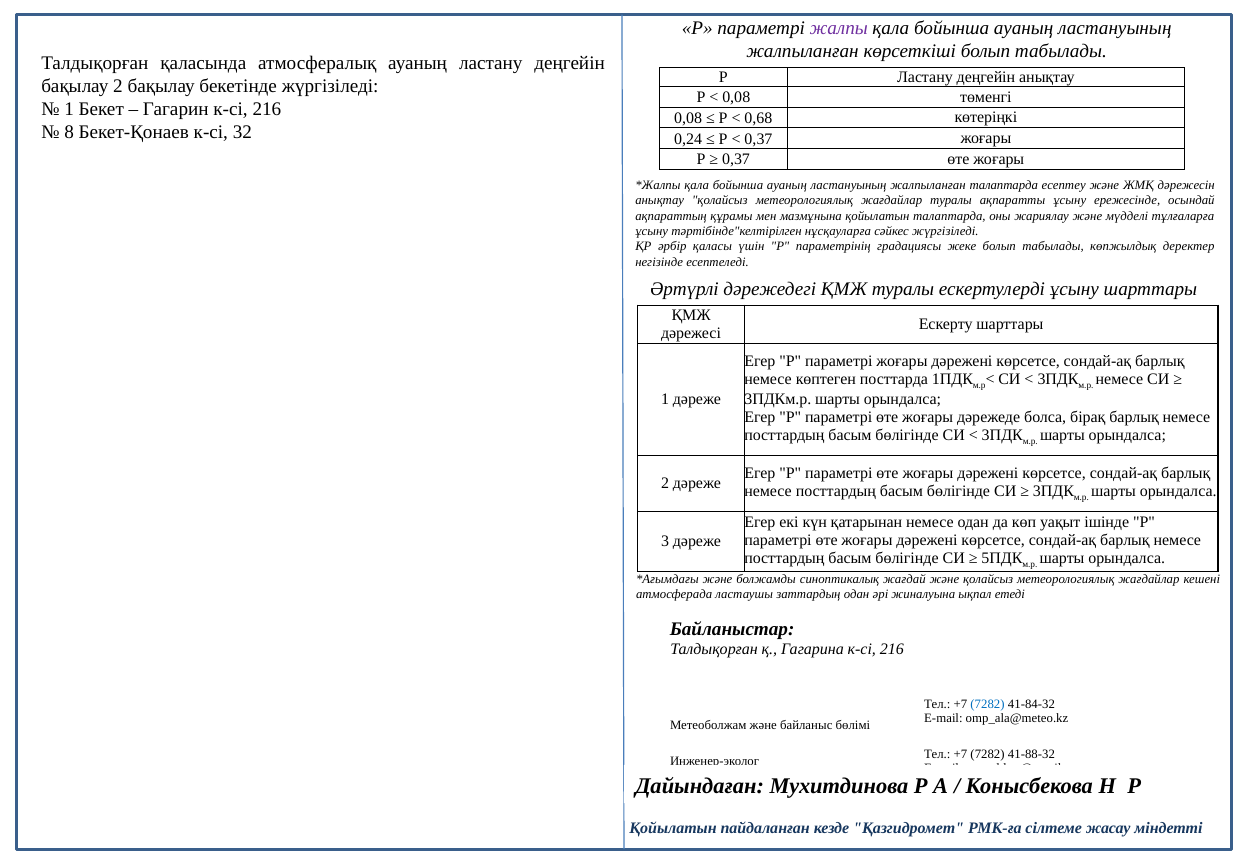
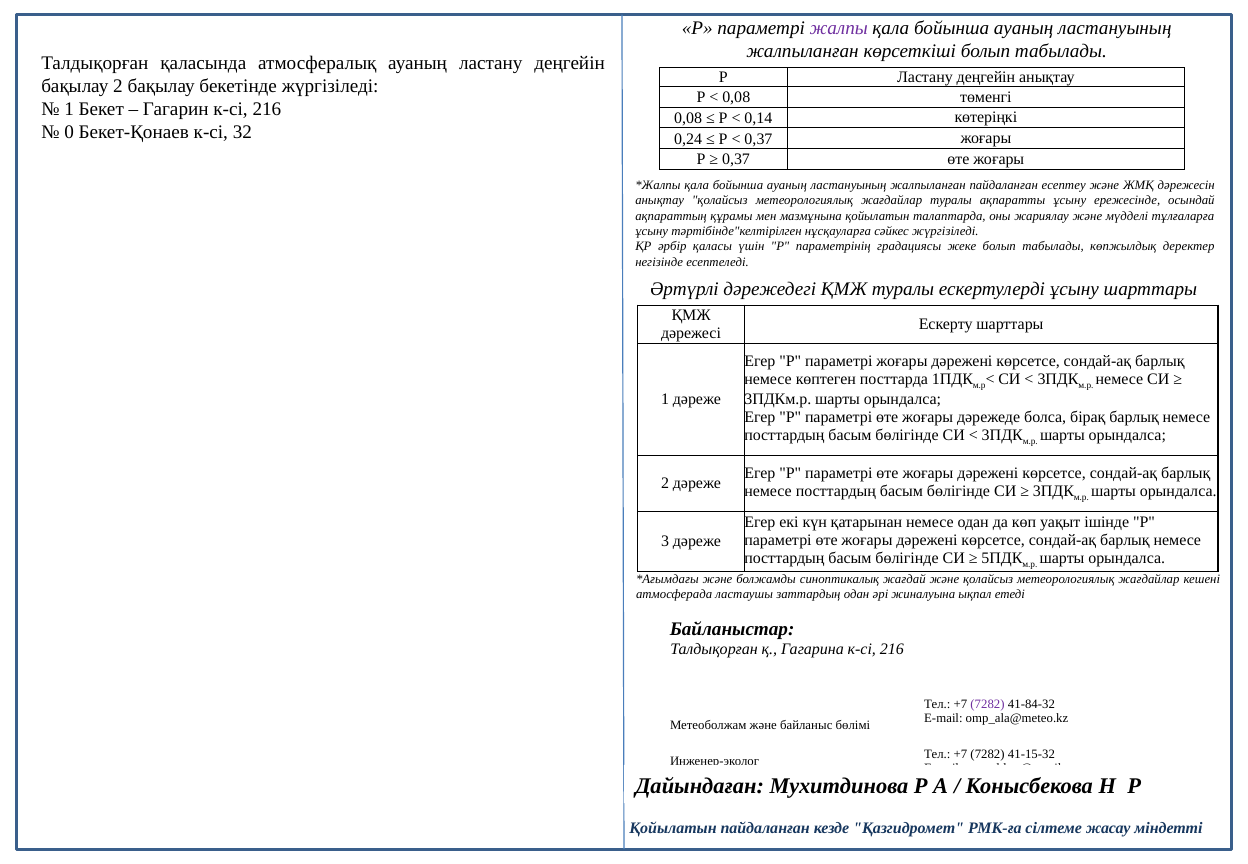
0,68: 0,68 -> 0,14
8: 8 -> 0
жалпыланған талаптарда: талаптарда -> пайдаланған
7282 at (988, 704) colour: blue -> purple
41-88-32: 41-88-32 -> 41-15-32
